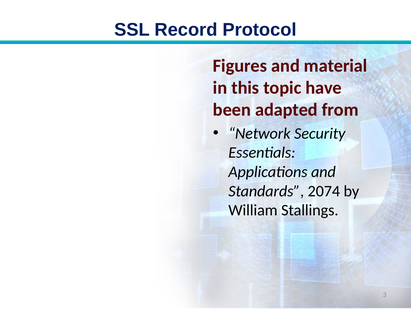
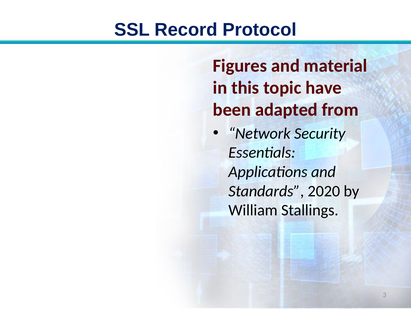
2074: 2074 -> 2020
